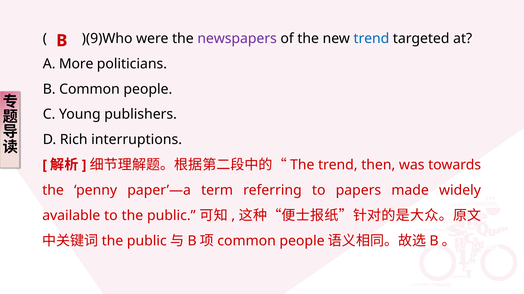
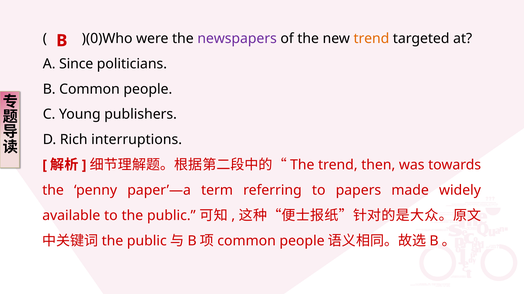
)(9)Who: )(9)Who -> )(0)Who
trend at (371, 39) colour: blue -> orange
More: More -> Since
